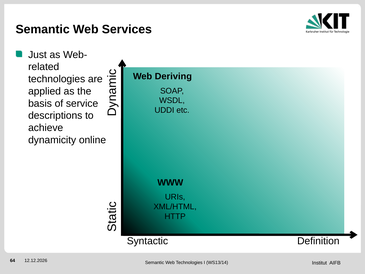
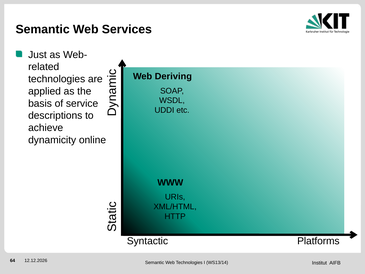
Definition: Definition -> Platforms
